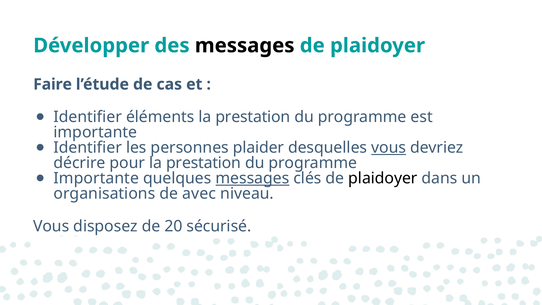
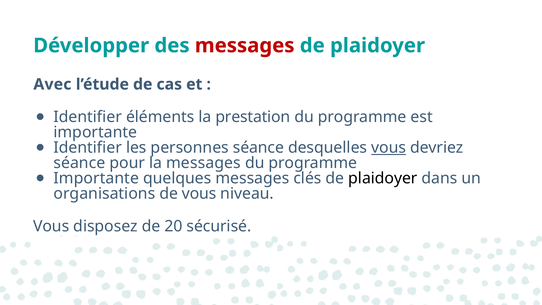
messages at (245, 46) colour: black -> red
Faire: Faire -> Avec
personnes plaider: plaider -> séance
décrire at (79, 163): décrire -> séance
pour la prestation: prestation -> messages
messages at (252, 178) underline: present -> none
de avec: avec -> vous
